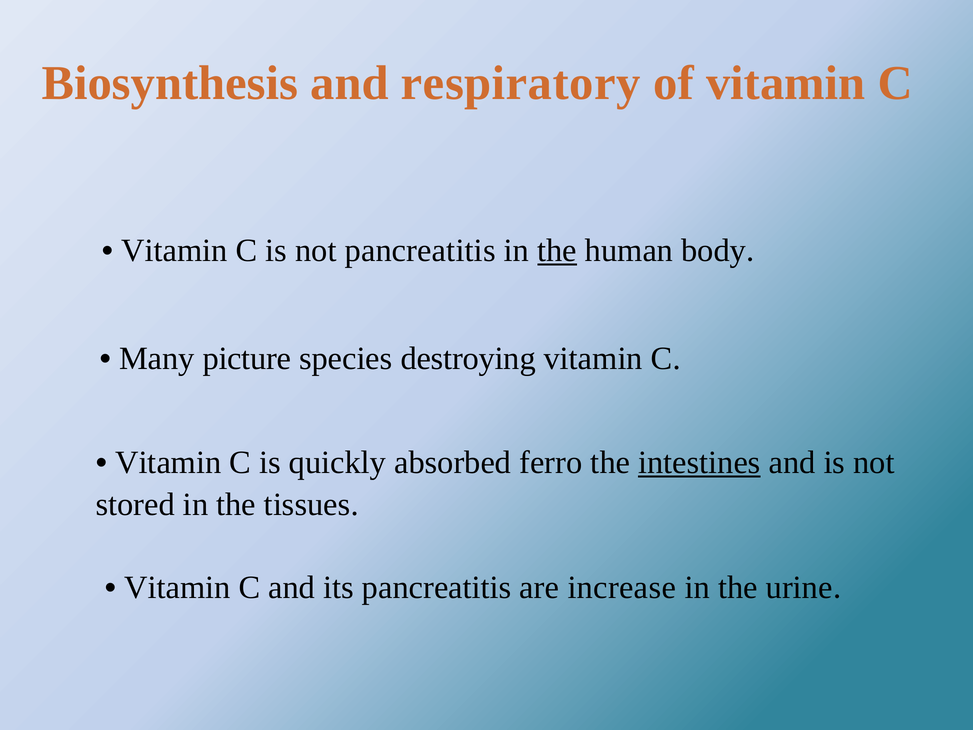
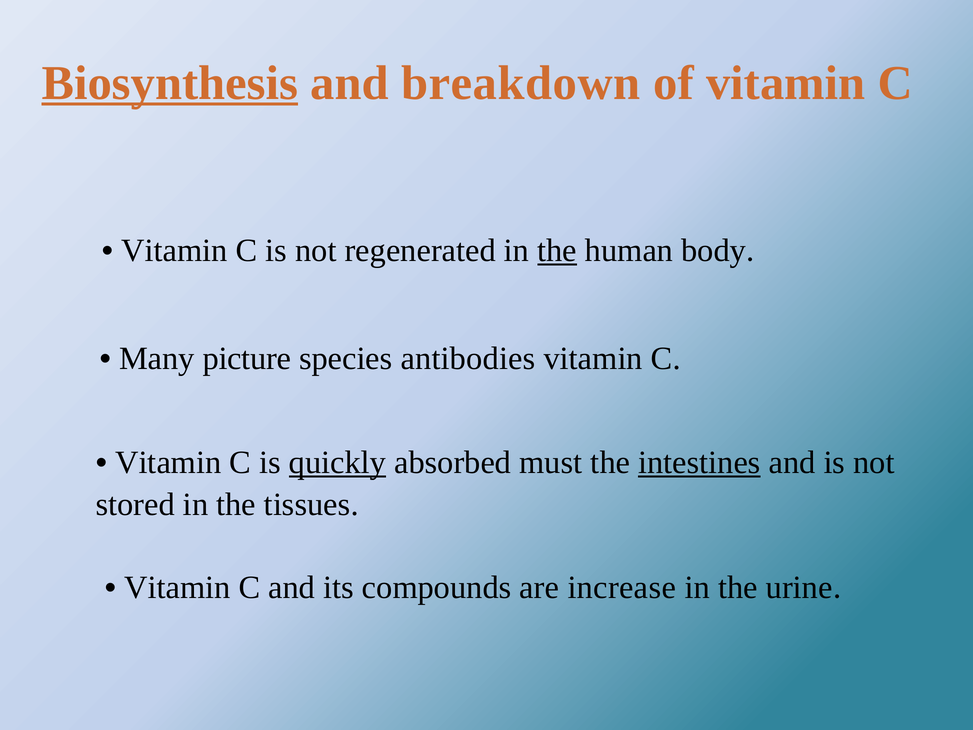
Biosynthesis underline: none -> present
respiratory: respiratory -> breakdown
not pancreatitis: pancreatitis -> regenerated
destroying: destroying -> antibodies
quickly underline: none -> present
ferro: ferro -> must
its pancreatitis: pancreatitis -> compounds
